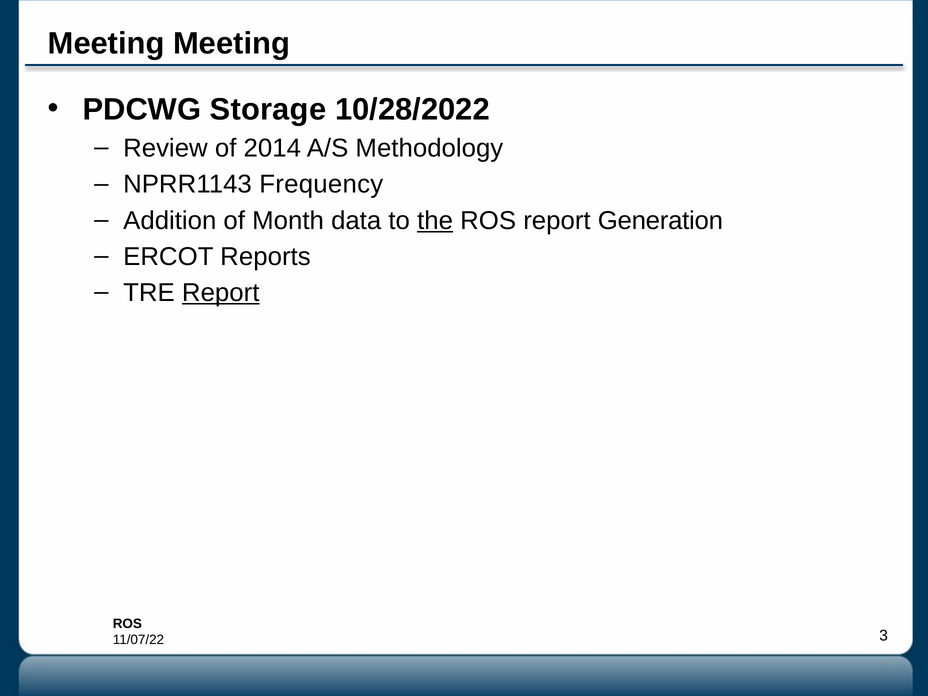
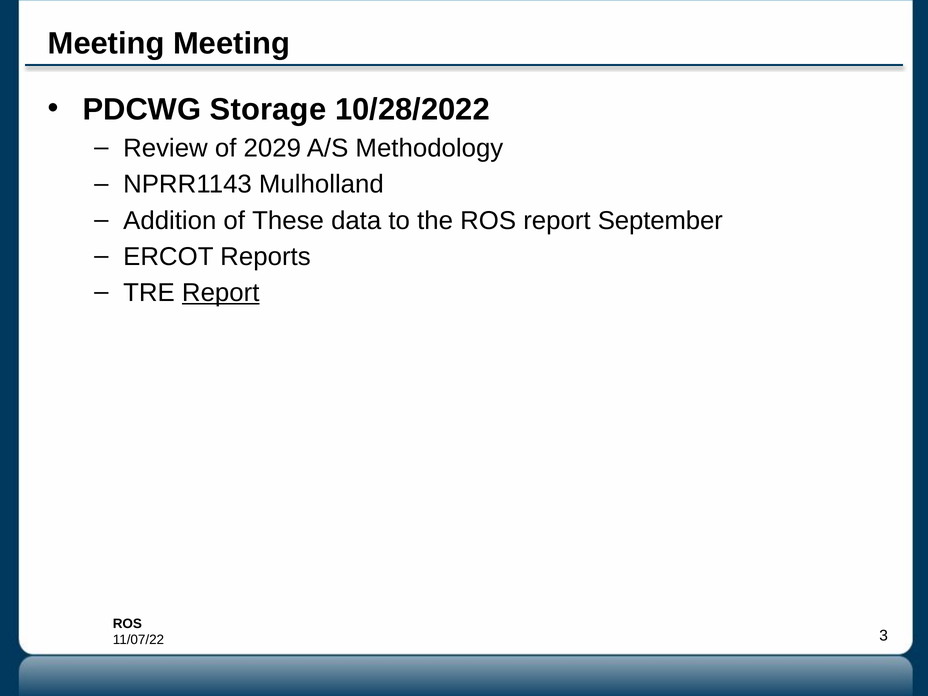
2014: 2014 -> 2029
Frequency: Frequency -> Mulholland
Month: Month -> These
the underline: present -> none
Generation: Generation -> September
